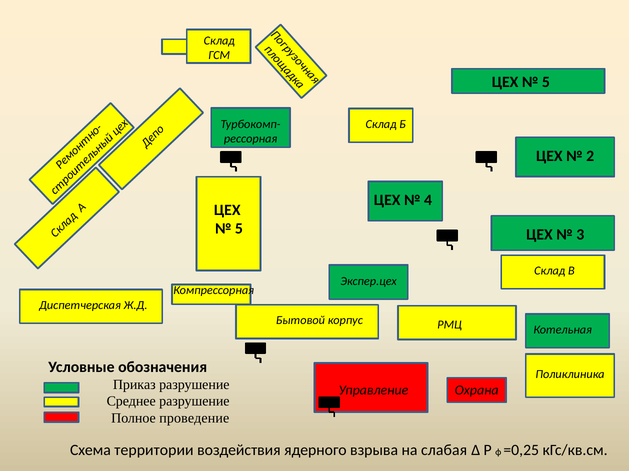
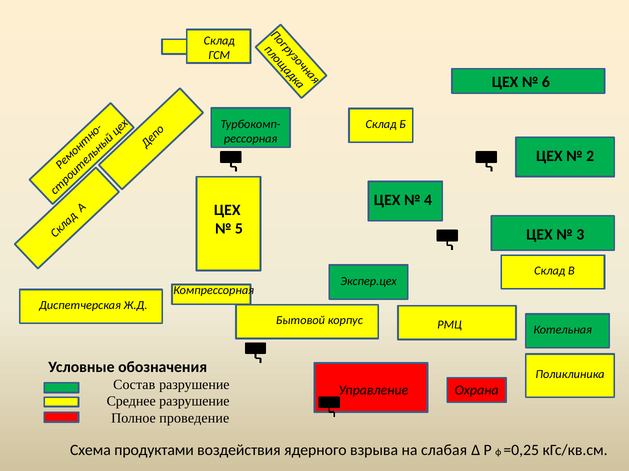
5 at (546, 82): 5 -> 6
Приказ: Приказ -> Состав
территории: территории -> продуктами
